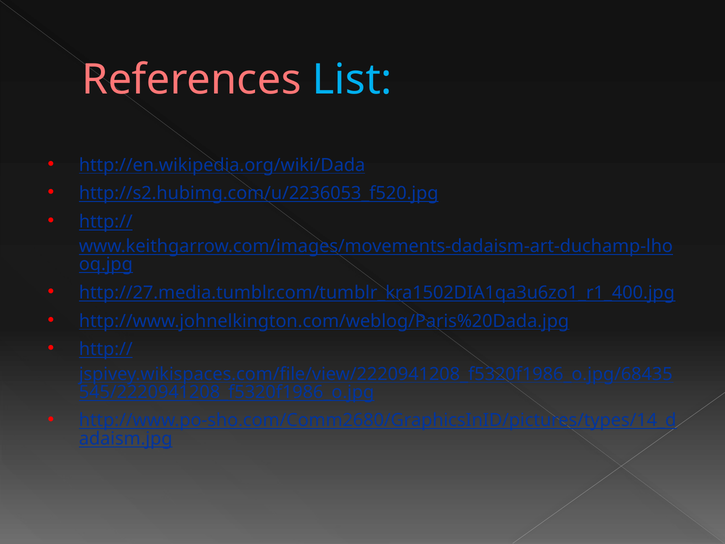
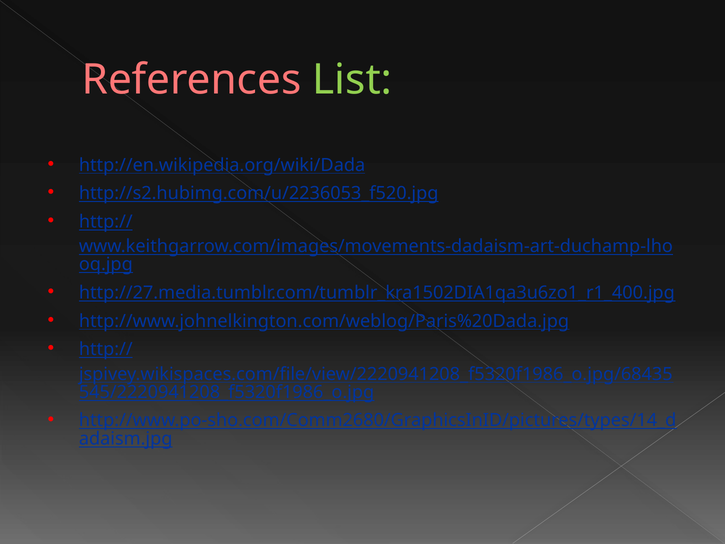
List colour: light blue -> light green
